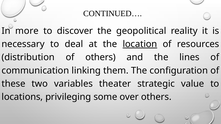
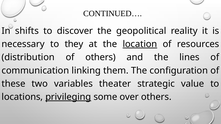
more: more -> shifts
deal: deal -> they
privileging underline: none -> present
